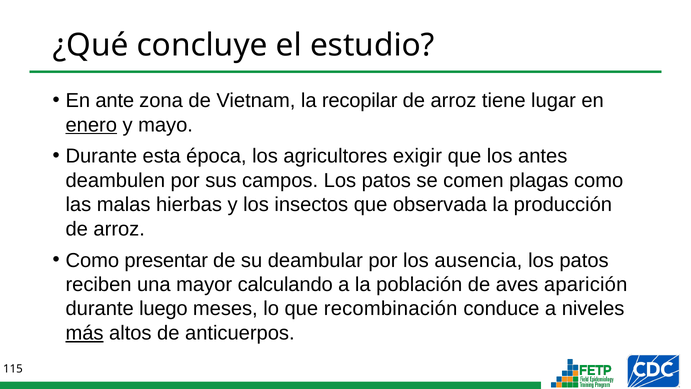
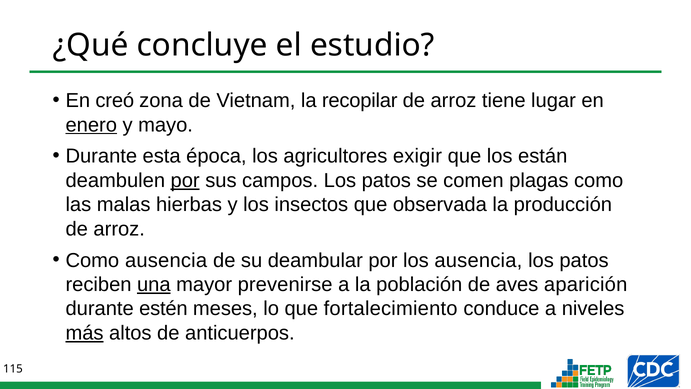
ante: ante -> creó
antes: antes -> están
por at (185, 180) underline: none -> present
Como presentar: presentar -> ausencia
una underline: none -> present
calculando: calculando -> prevenirse
luego: luego -> estén
recombinación: recombinación -> fortalecimiento
